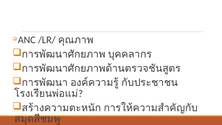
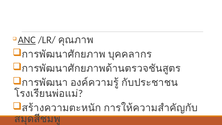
ANC underline: none -> present
